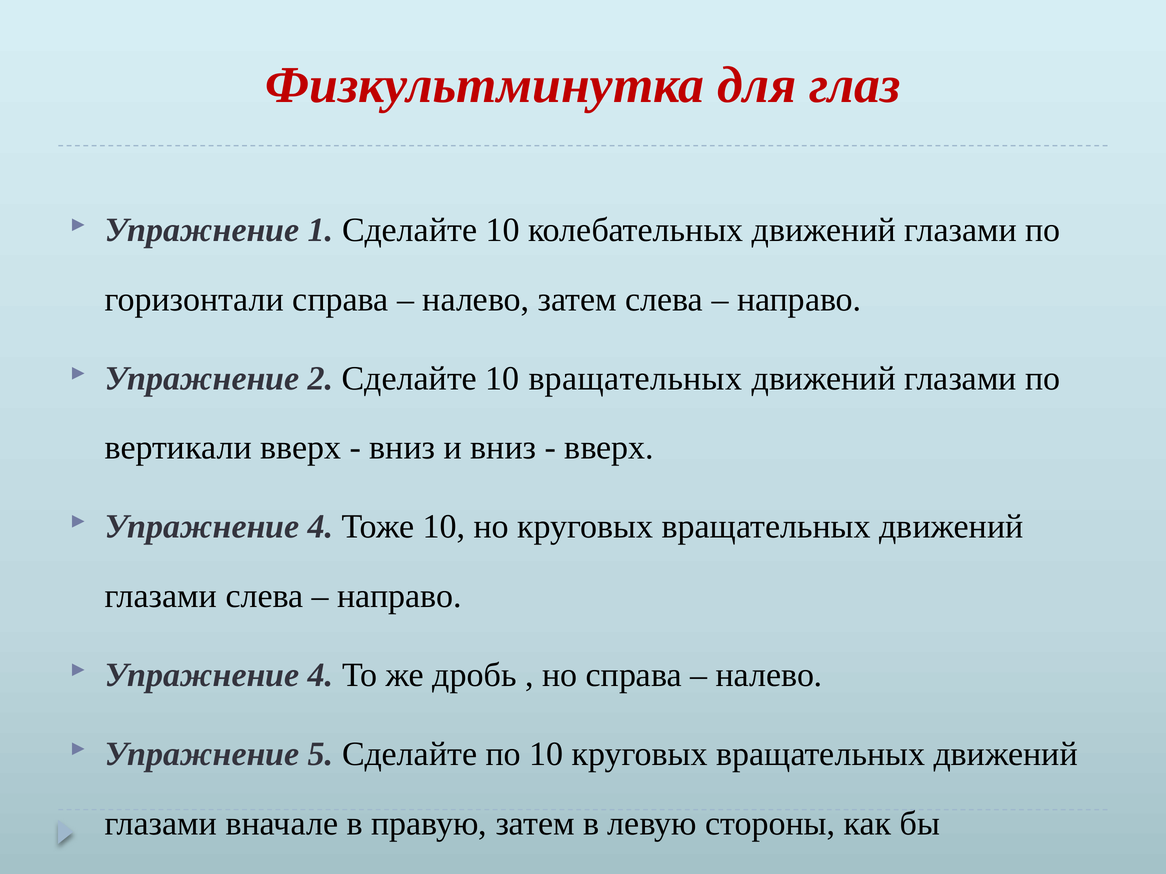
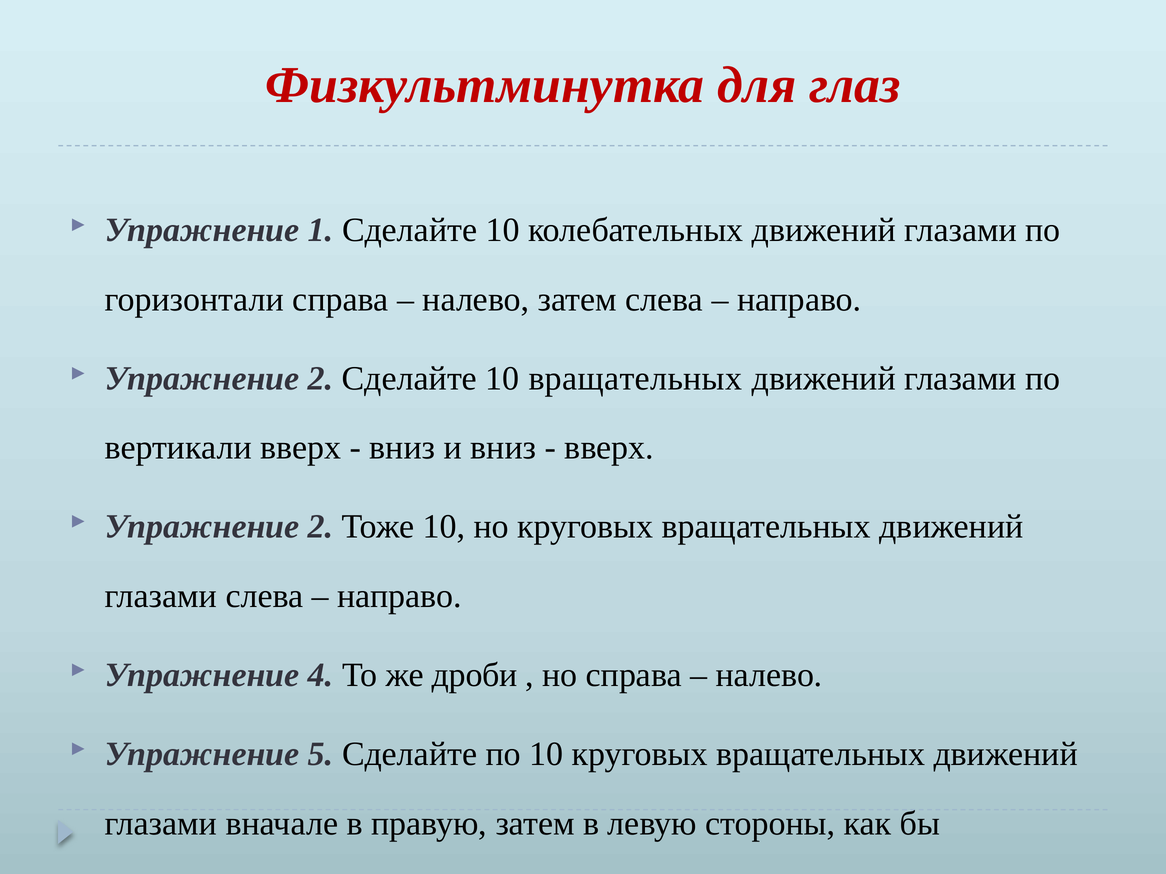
4 at (321, 527): 4 -> 2
дробь: дробь -> дроби
